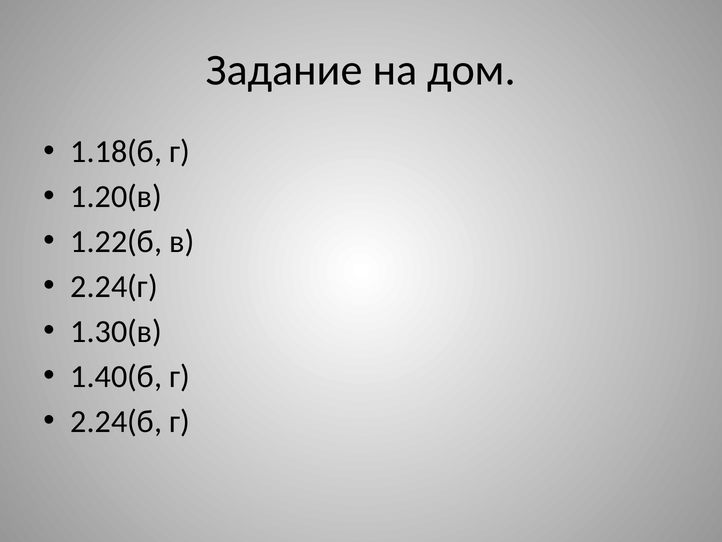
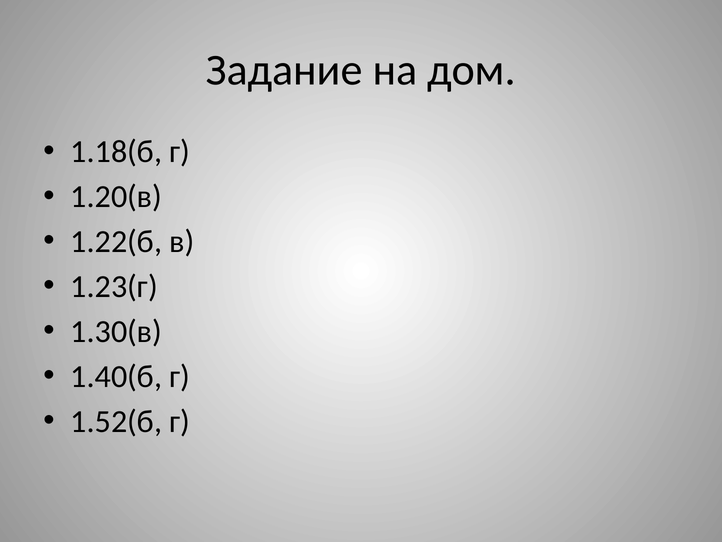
2.24(г: 2.24(г -> 1.23(г
2.24(б: 2.24(б -> 1.52(б
